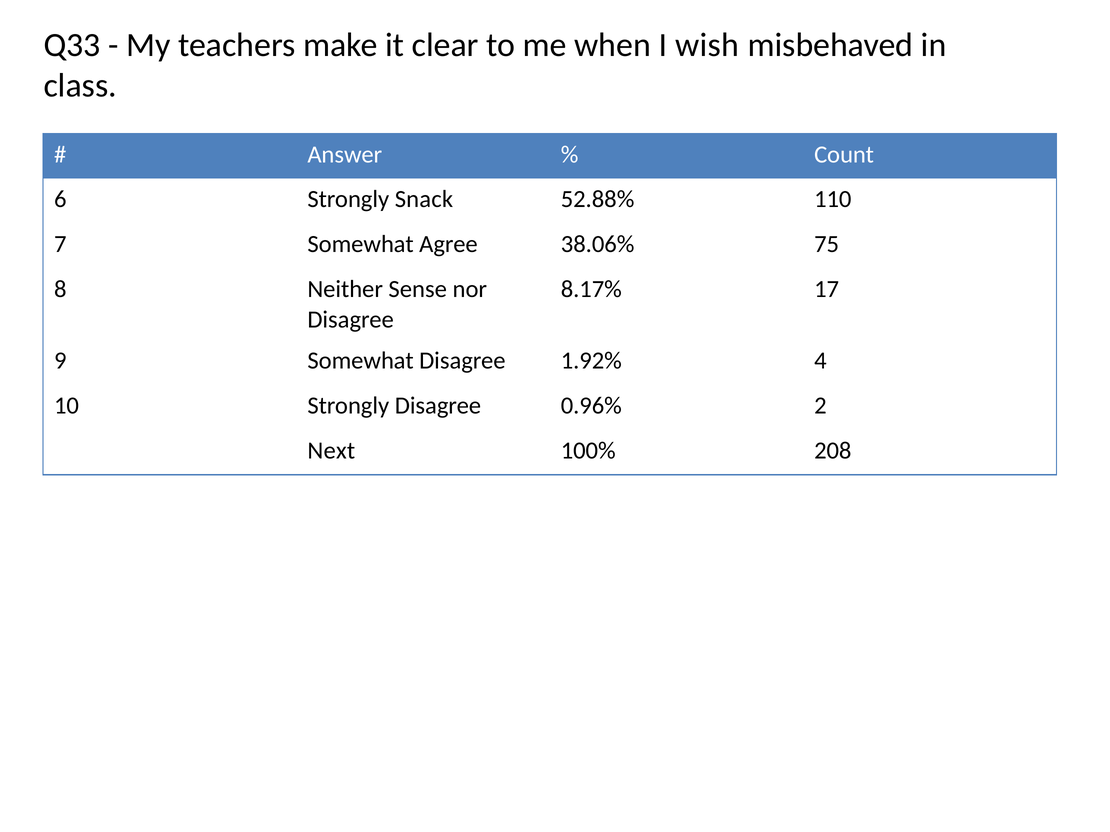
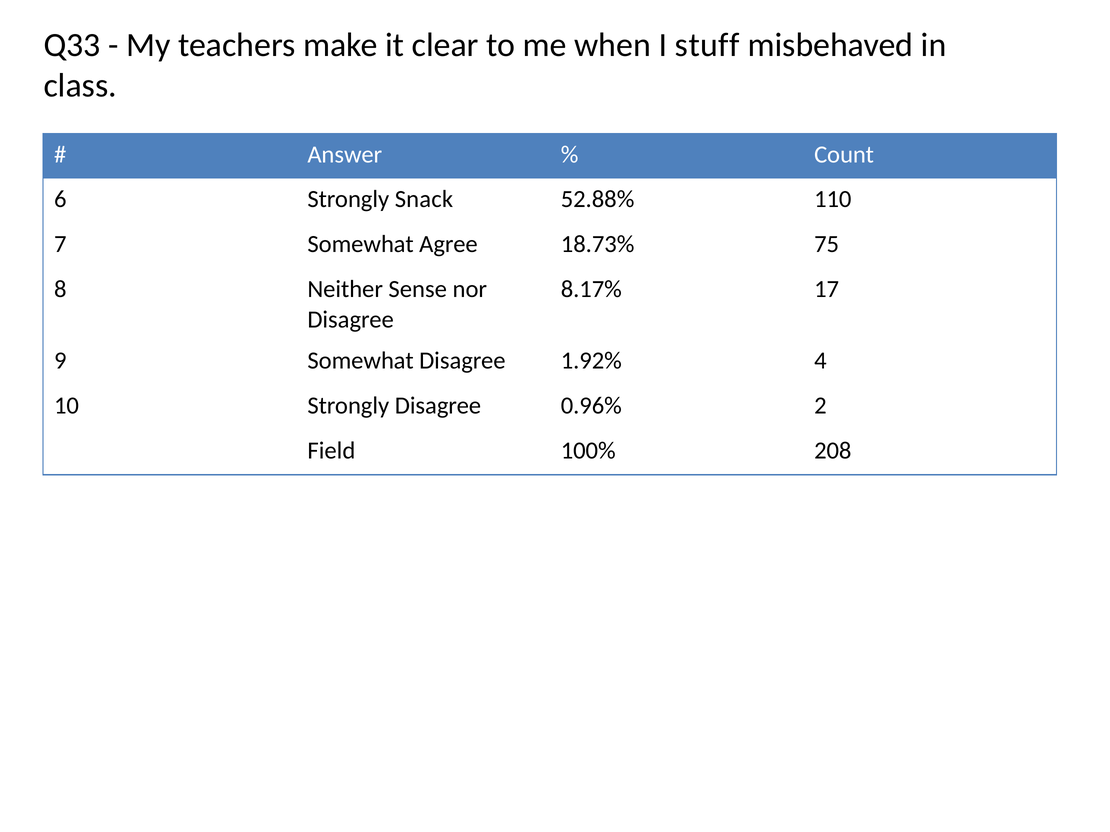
wish: wish -> stuff
38.06%: 38.06% -> 18.73%
Next: Next -> Field
